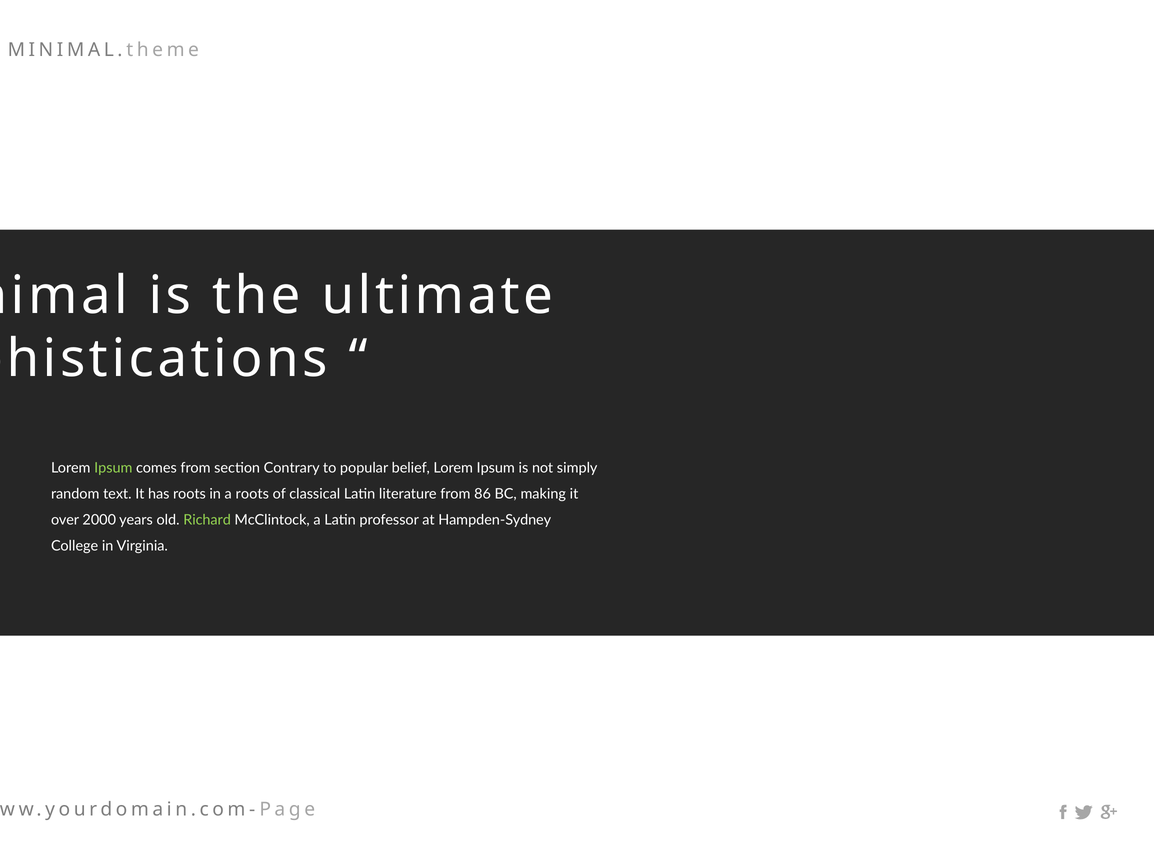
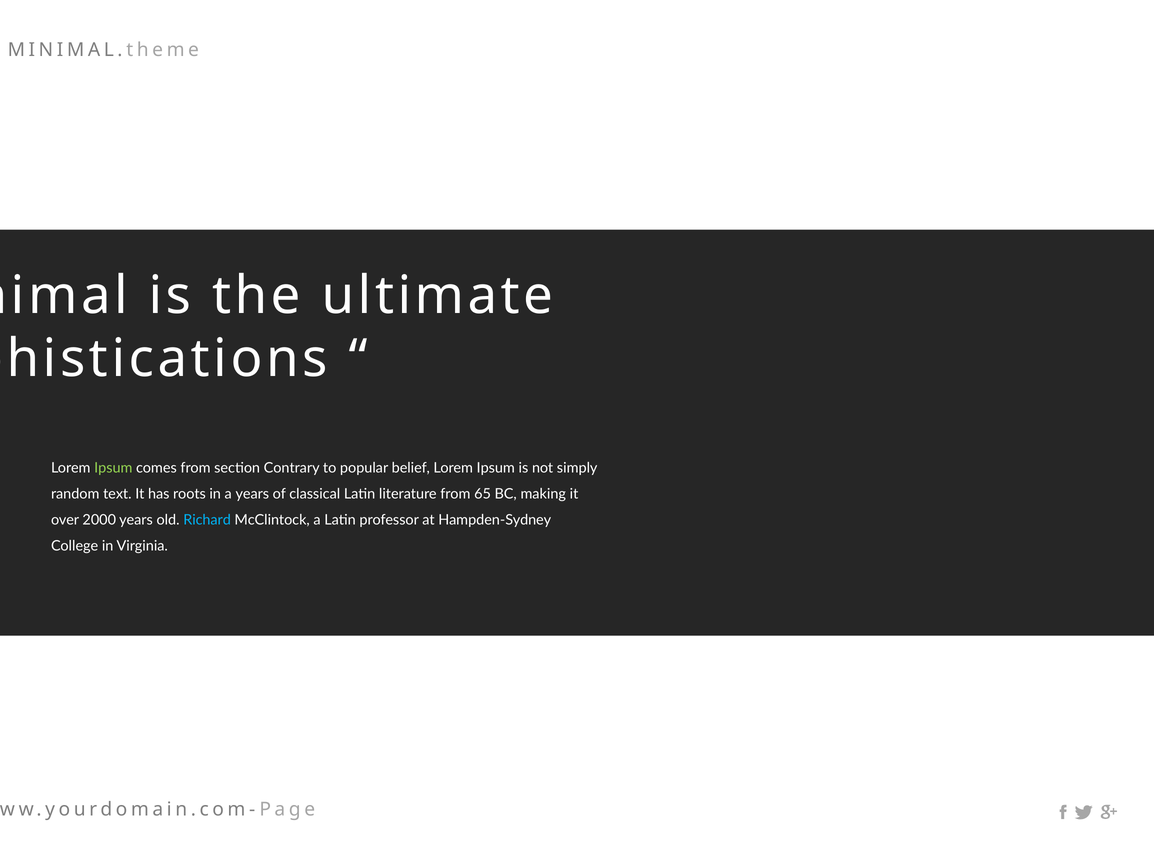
a roots: roots -> years
86: 86 -> 65
Richard colour: light green -> light blue
